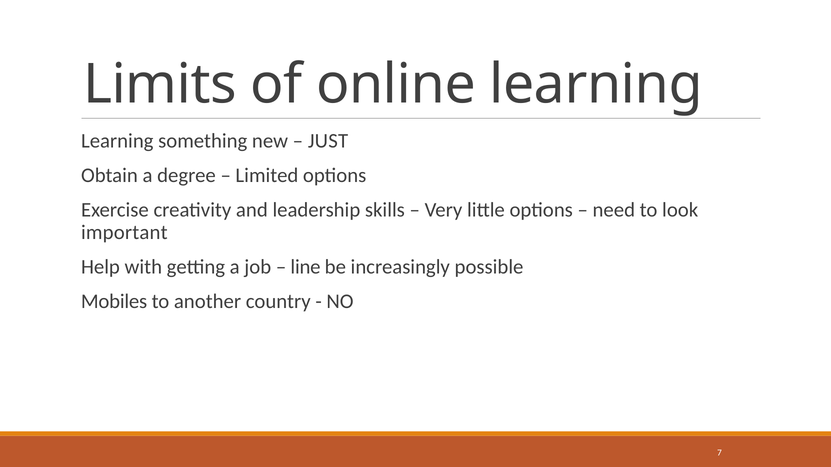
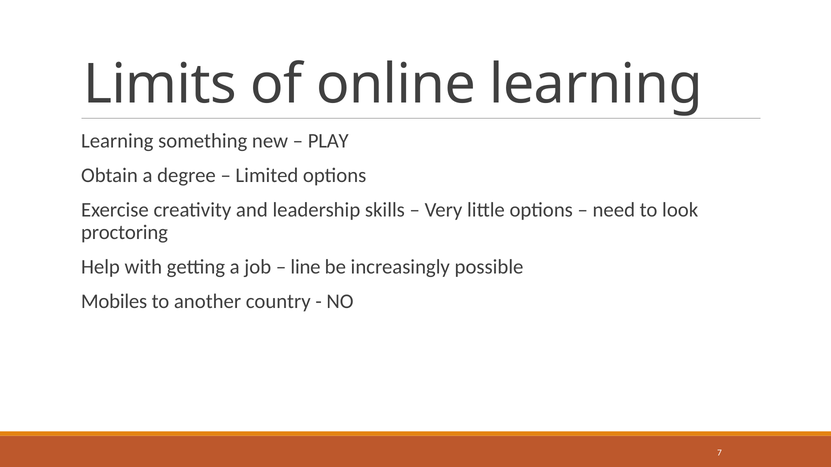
JUST: JUST -> PLAY
important: important -> proctoring
